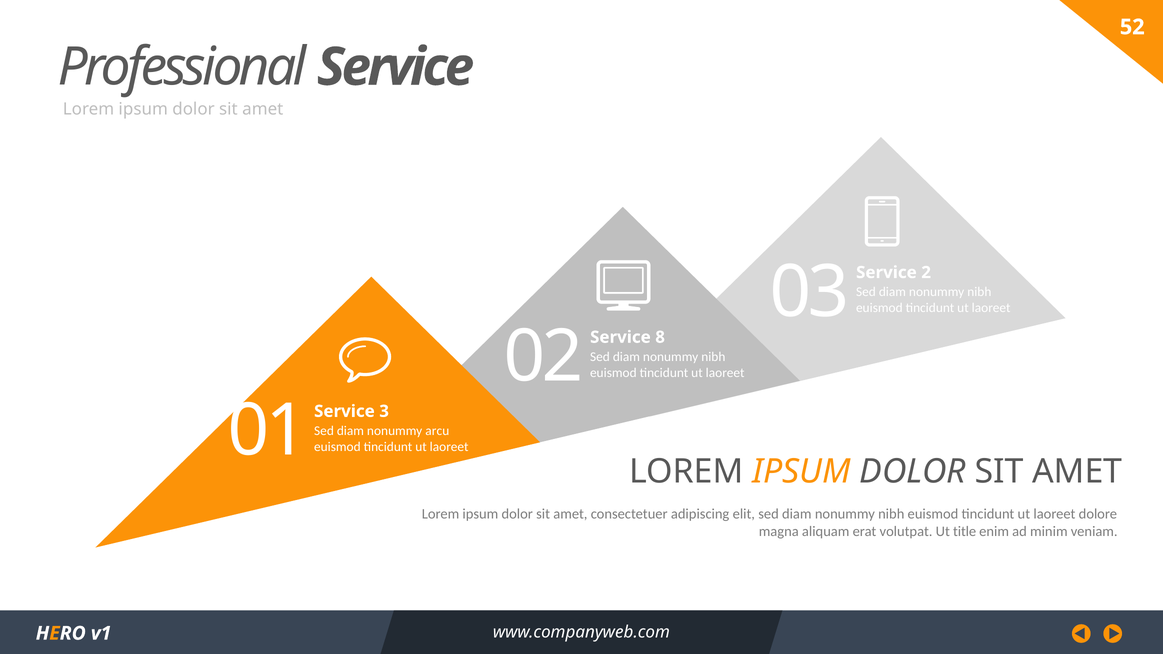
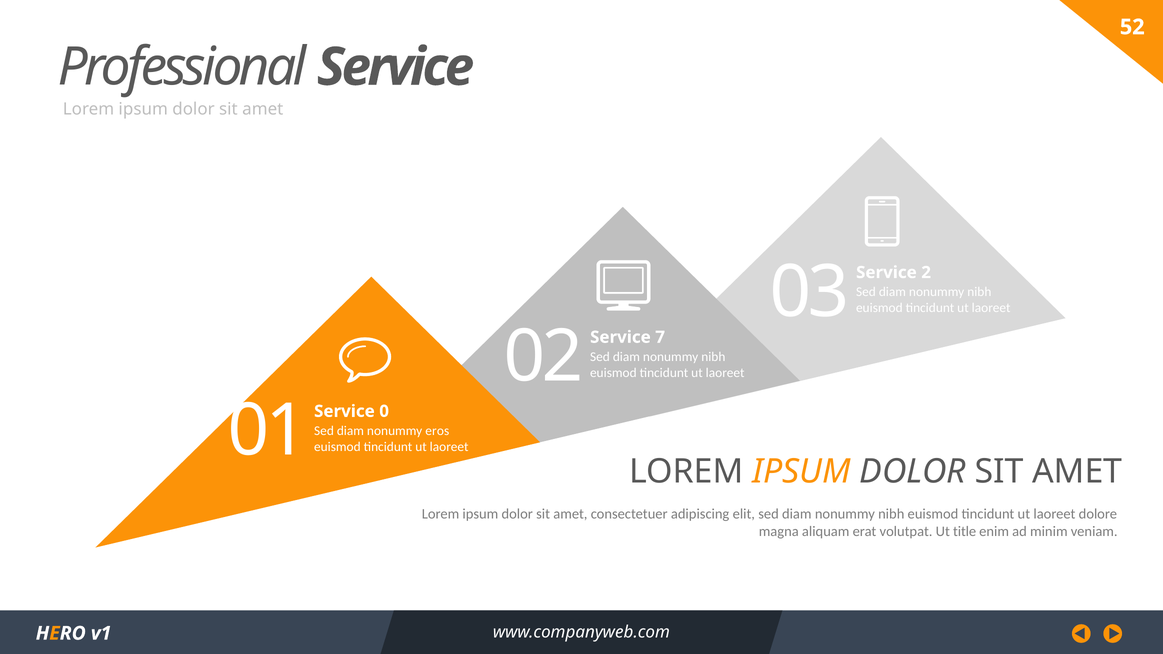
8: 8 -> 7
3: 3 -> 0
arcu: arcu -> eros
